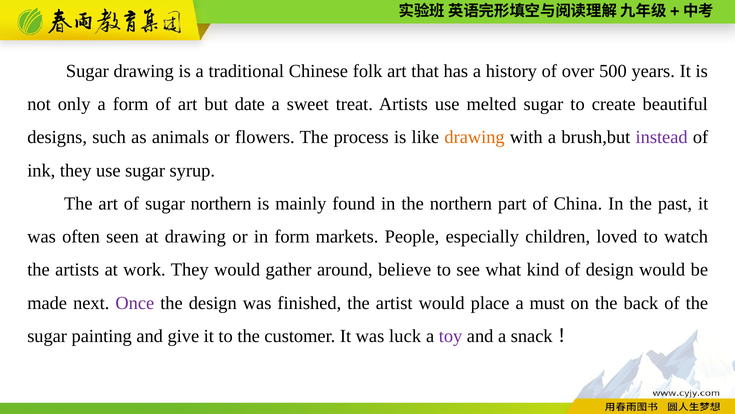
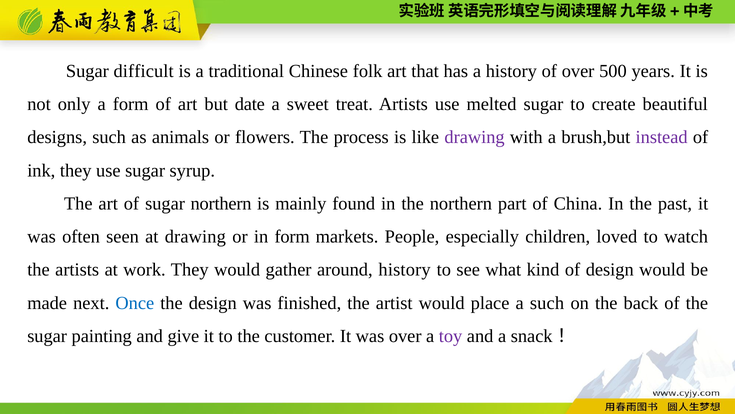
Sugar drawing: drawing -> difficult
drawing at (475, 137) colour: orange -> purple
around believe: believe -> history
Once colour: purple -> blue
a must: must -> such
was luck: luck -> over
